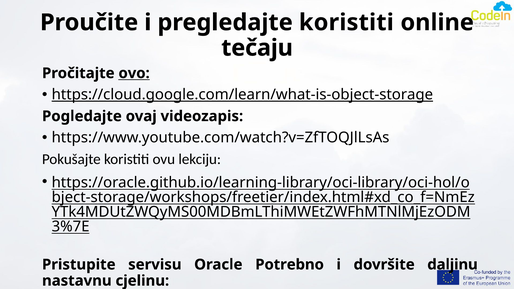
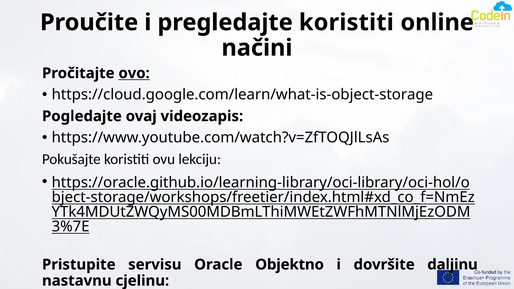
tečaju: tečaju -> načini
https://cloud.google.com/learn/what-is-object-storage underline: present -> none
Potrebno: Potrebno -> Objektno
